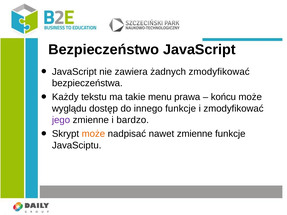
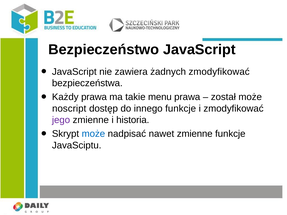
Każdy tekstu: tekstu -> prawa
końcu: końcu -> został
wyglądu: wyglądu -> noscript
bardzo: bardzo -> historia
może at (93, 134) colour: orange -> blue
